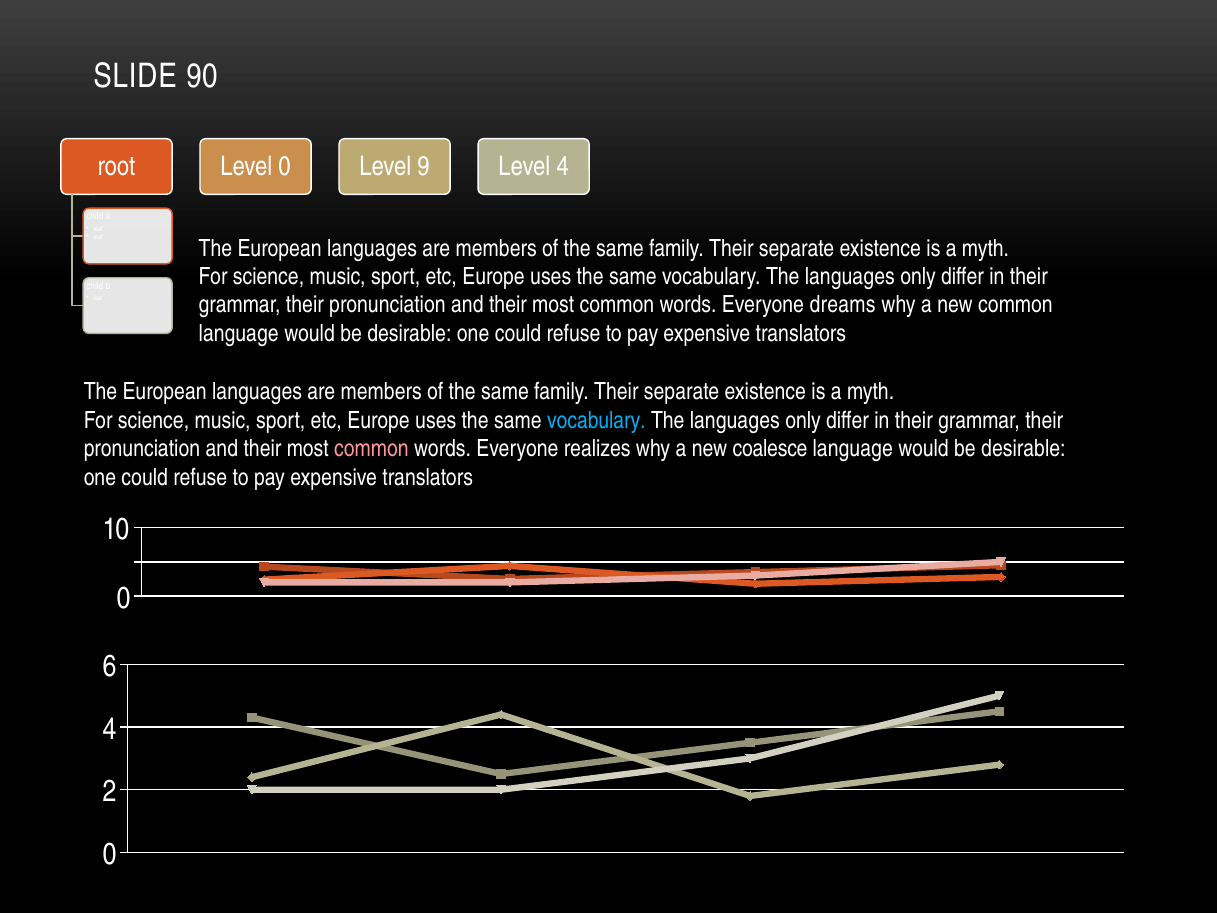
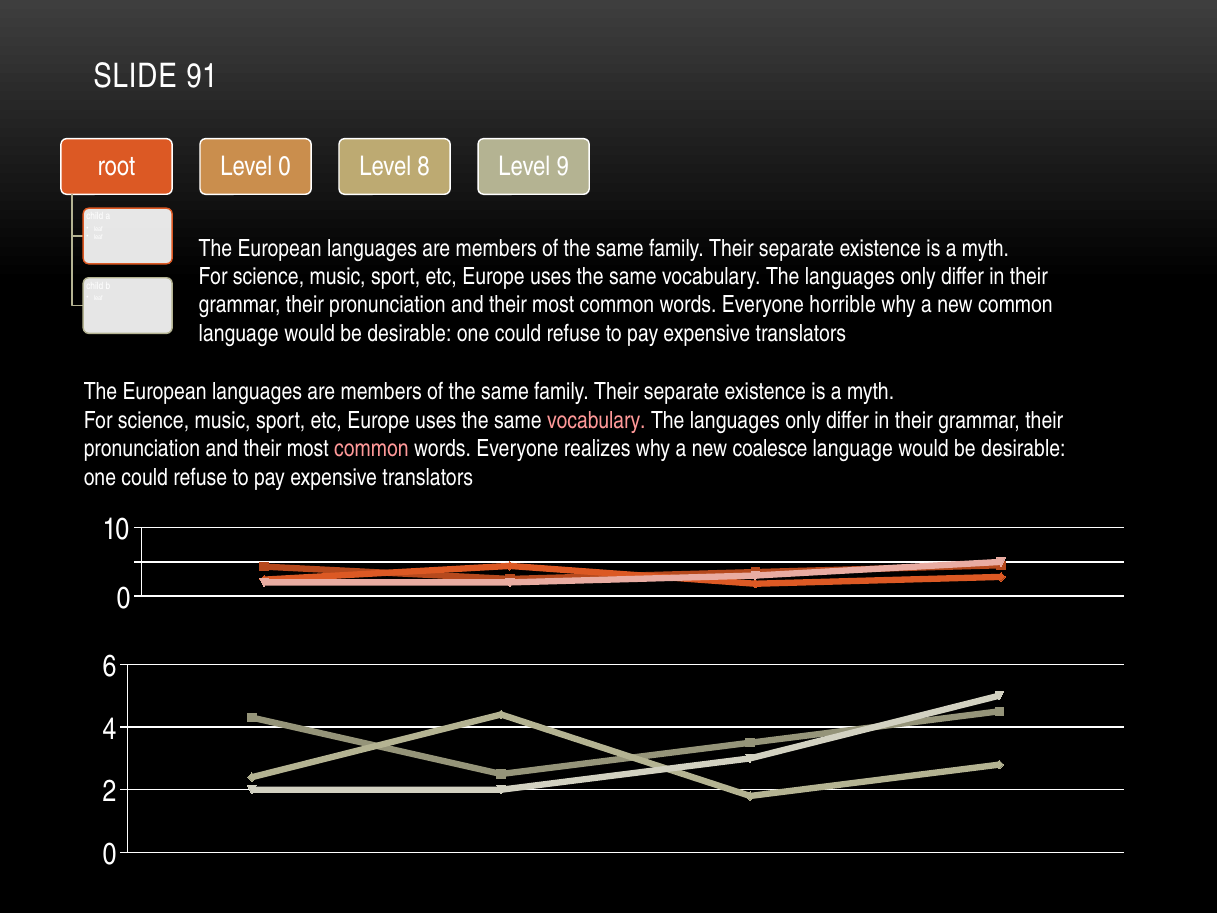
90: 90 -> 91
9: 9 -> 8
4 at (563, 166): 4 -> 9
dreams: dreams -> horrible
vocabulary at (596, 420) colour: light blue -> pink
